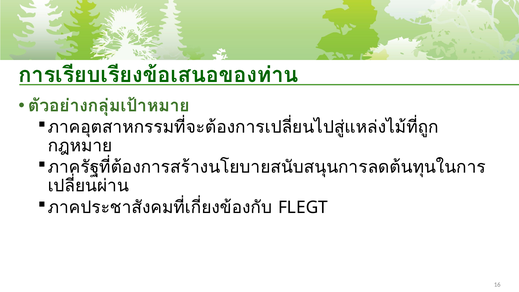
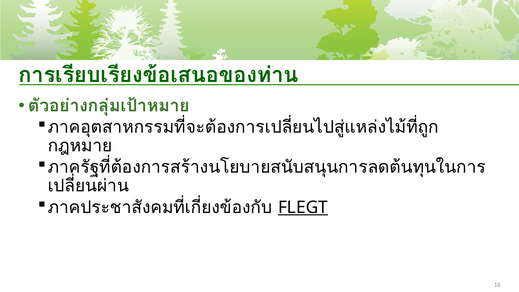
FLEGT underline: none -> present
